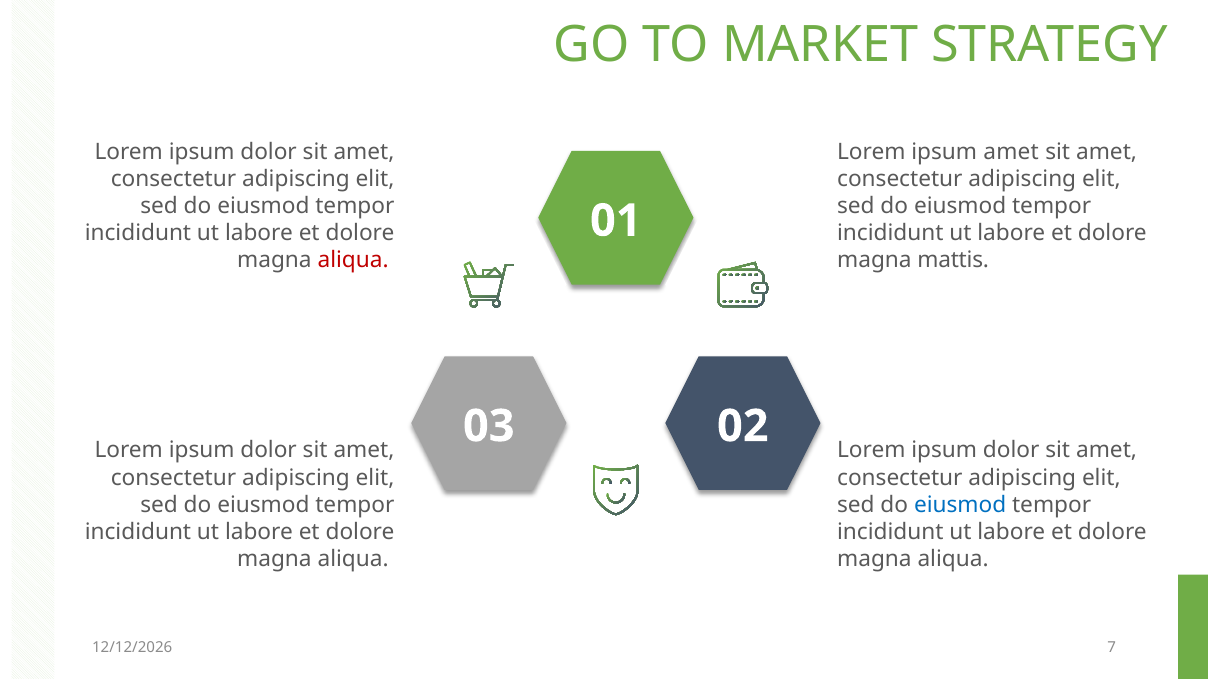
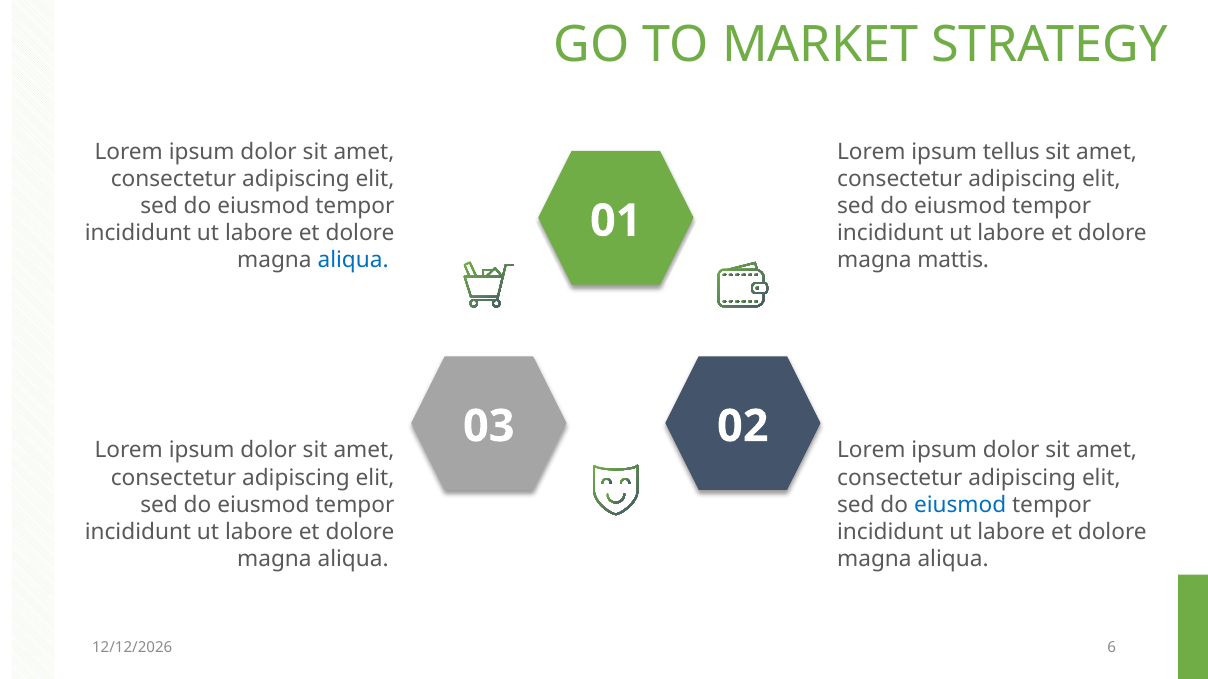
ipsum amet: amet -> tellus
aliqua at (353, 261) colour: red -> blue
7: 7 -> 6
